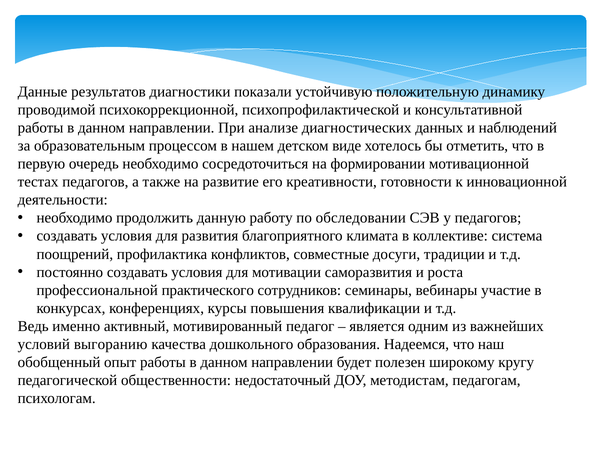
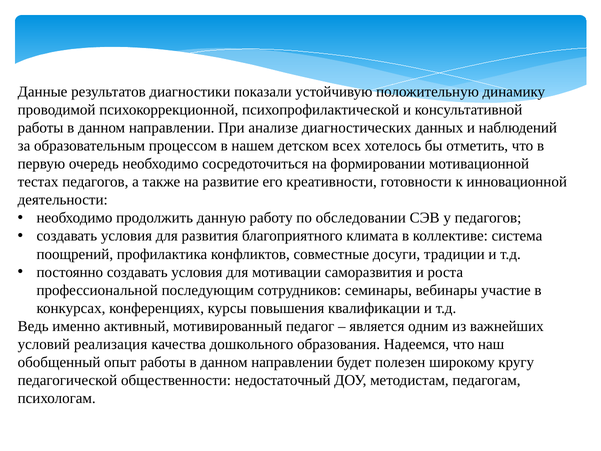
виде: виде -> всех
практического: практического -> последующим
выгоранию: выгоранию -> реализация
